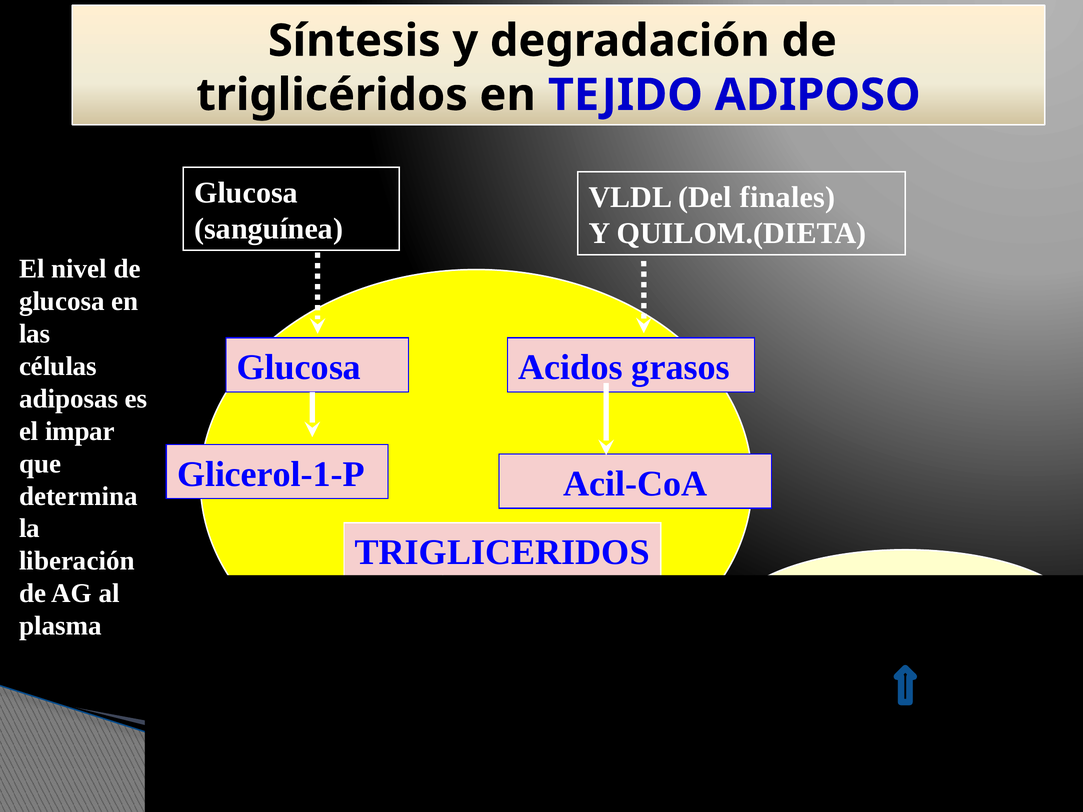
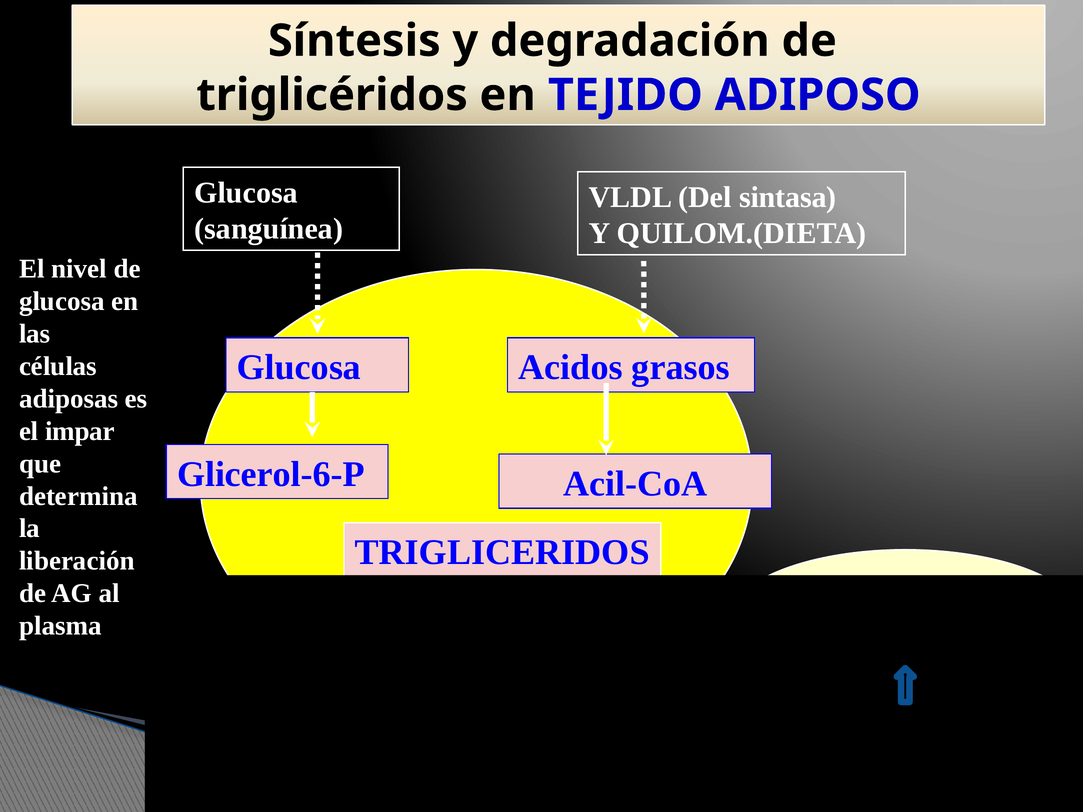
finales: finales -> sintasa
Glicerol-1-P: Glicerol-1-P -> Glicerol-6-P
